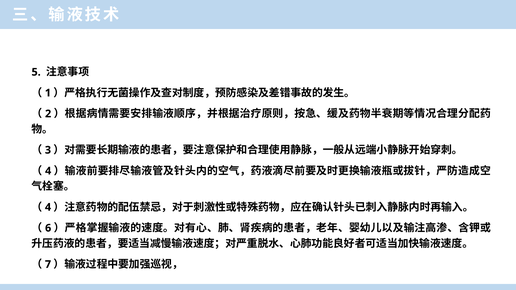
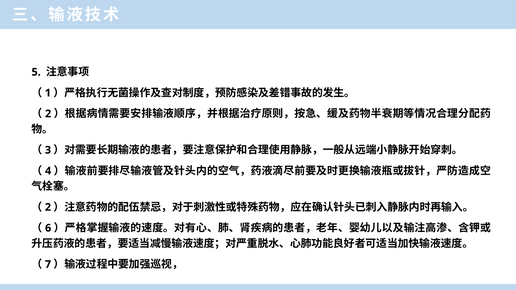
4 at (48, 207): 4 -> 2
